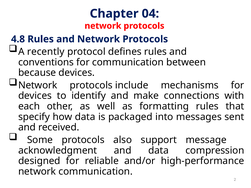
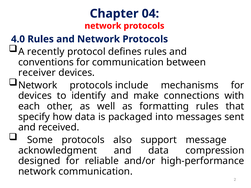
4.8: 4.8 -> 4.0
because: because -> receiver
